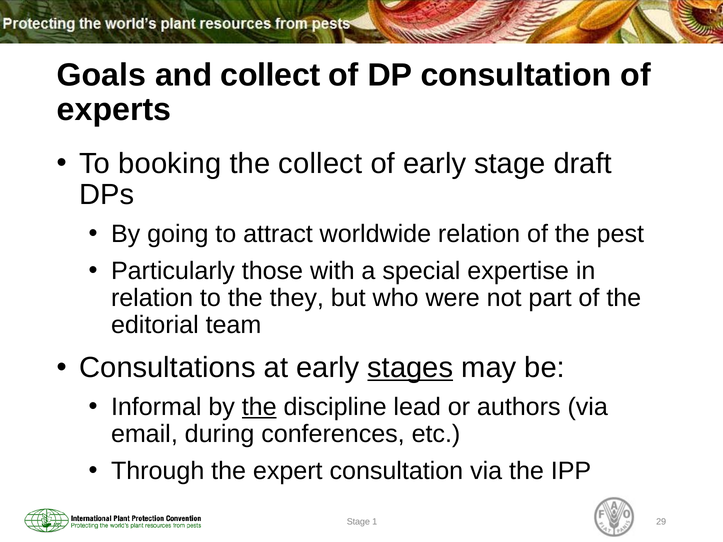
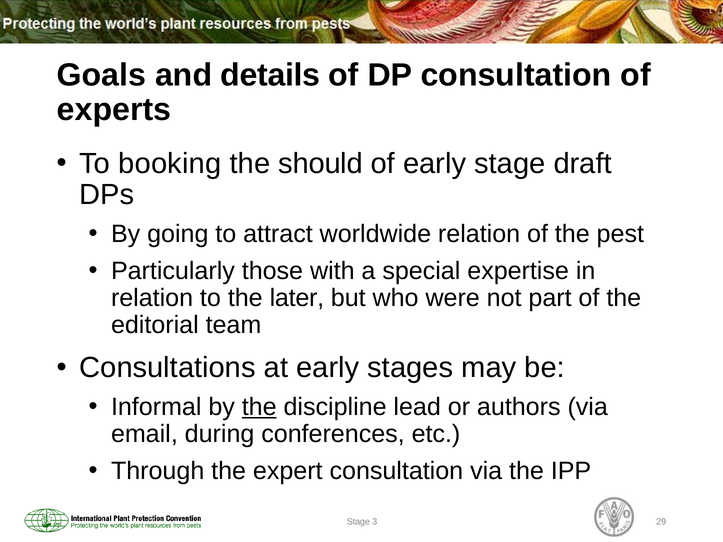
and collect: collect -> details
the collect: collect -> should
they: they -> later
stages underline: present -> none
1: 1 -> 3
